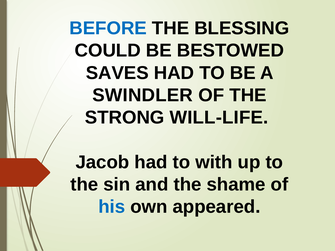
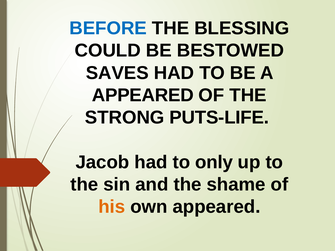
SWINDLER at (143, 95): SWINDLER -> APPEARED
WILL-LIFE: WILL-LIFE -> PUTS-LIFE
with: with -> only
his colour: blue -> orange
